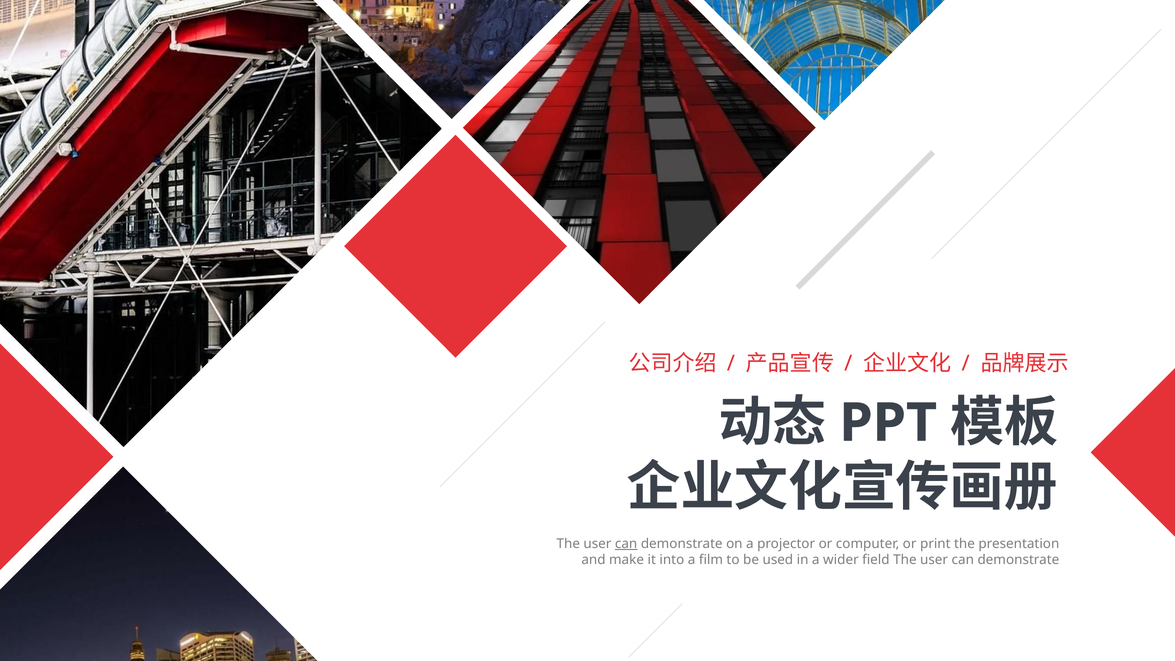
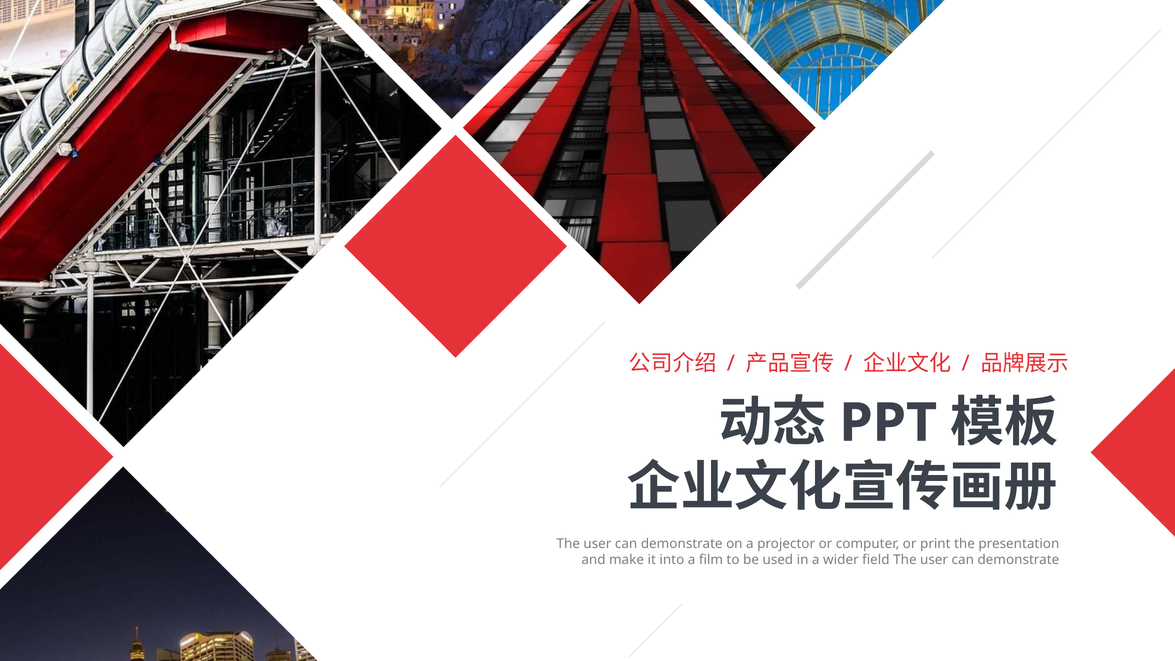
can at (626, 544) underline: present -> none
